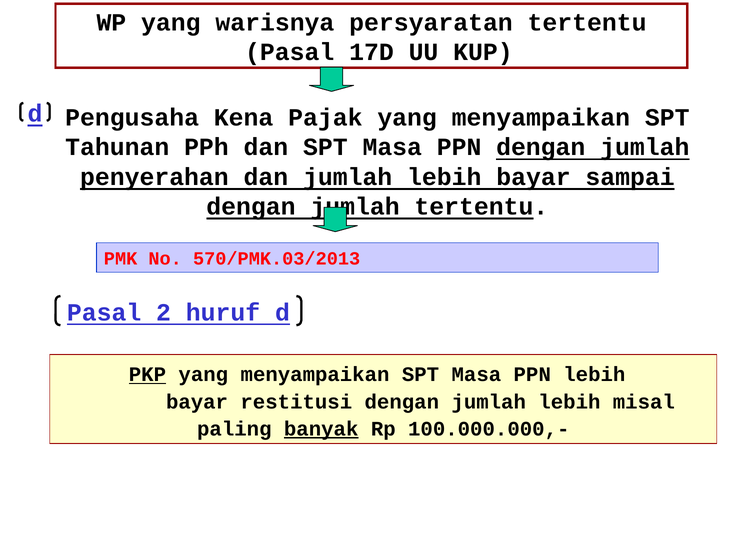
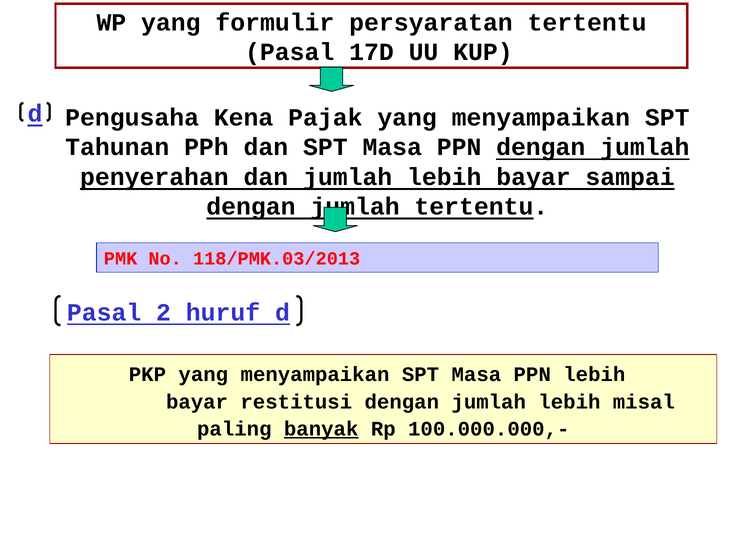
warisnya: warisnya -> formulir
570/PMK.03/2013: 570/PMK.03/2013 -> 118/PMK.03/2013
PKP underline: present -> none
